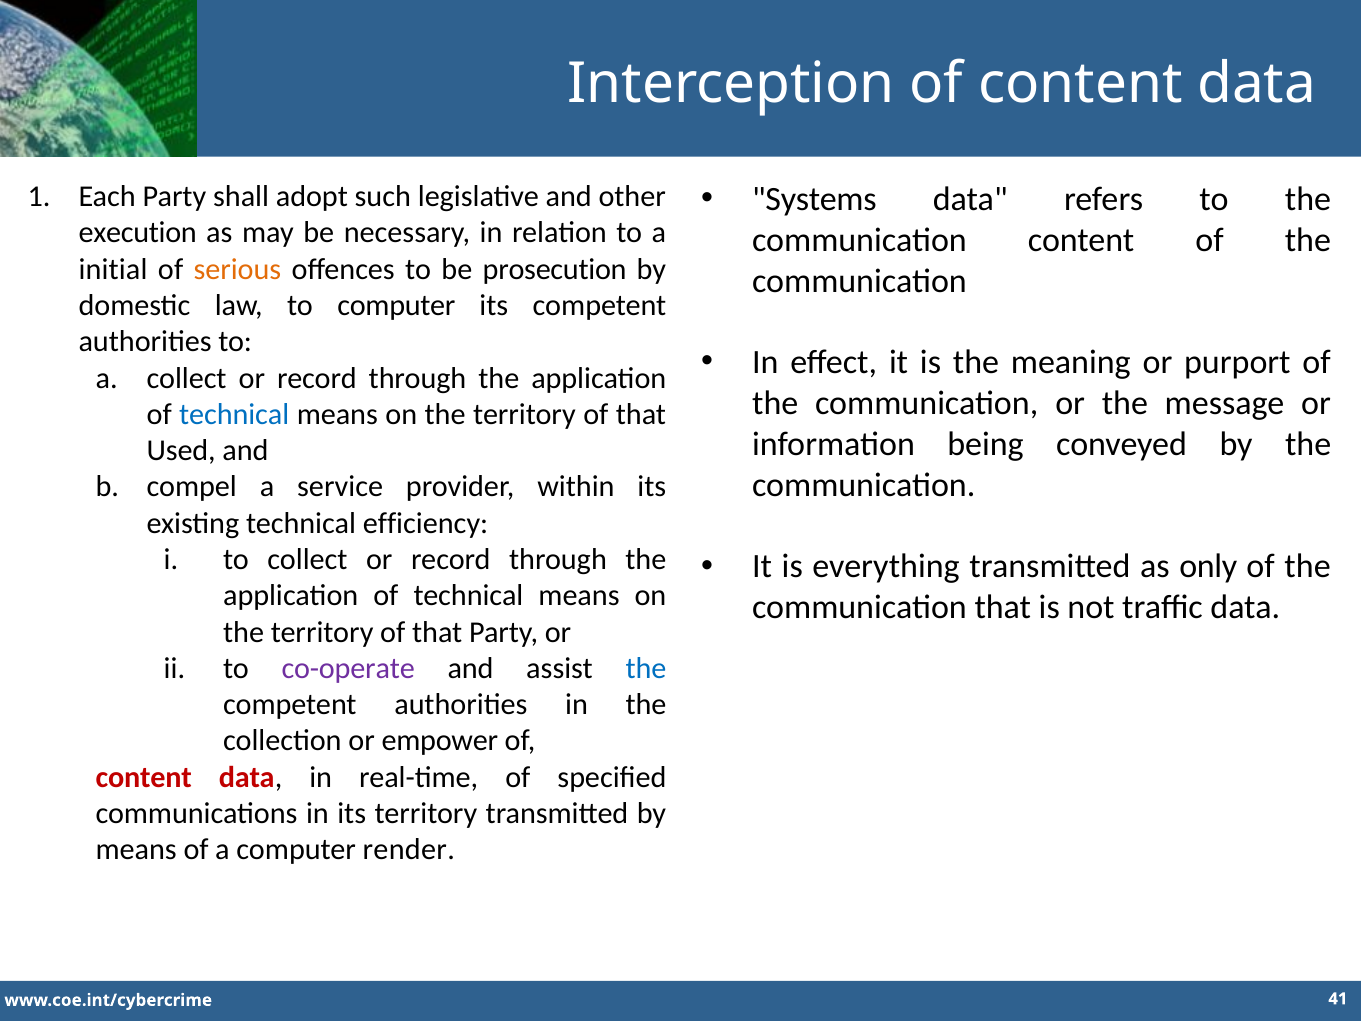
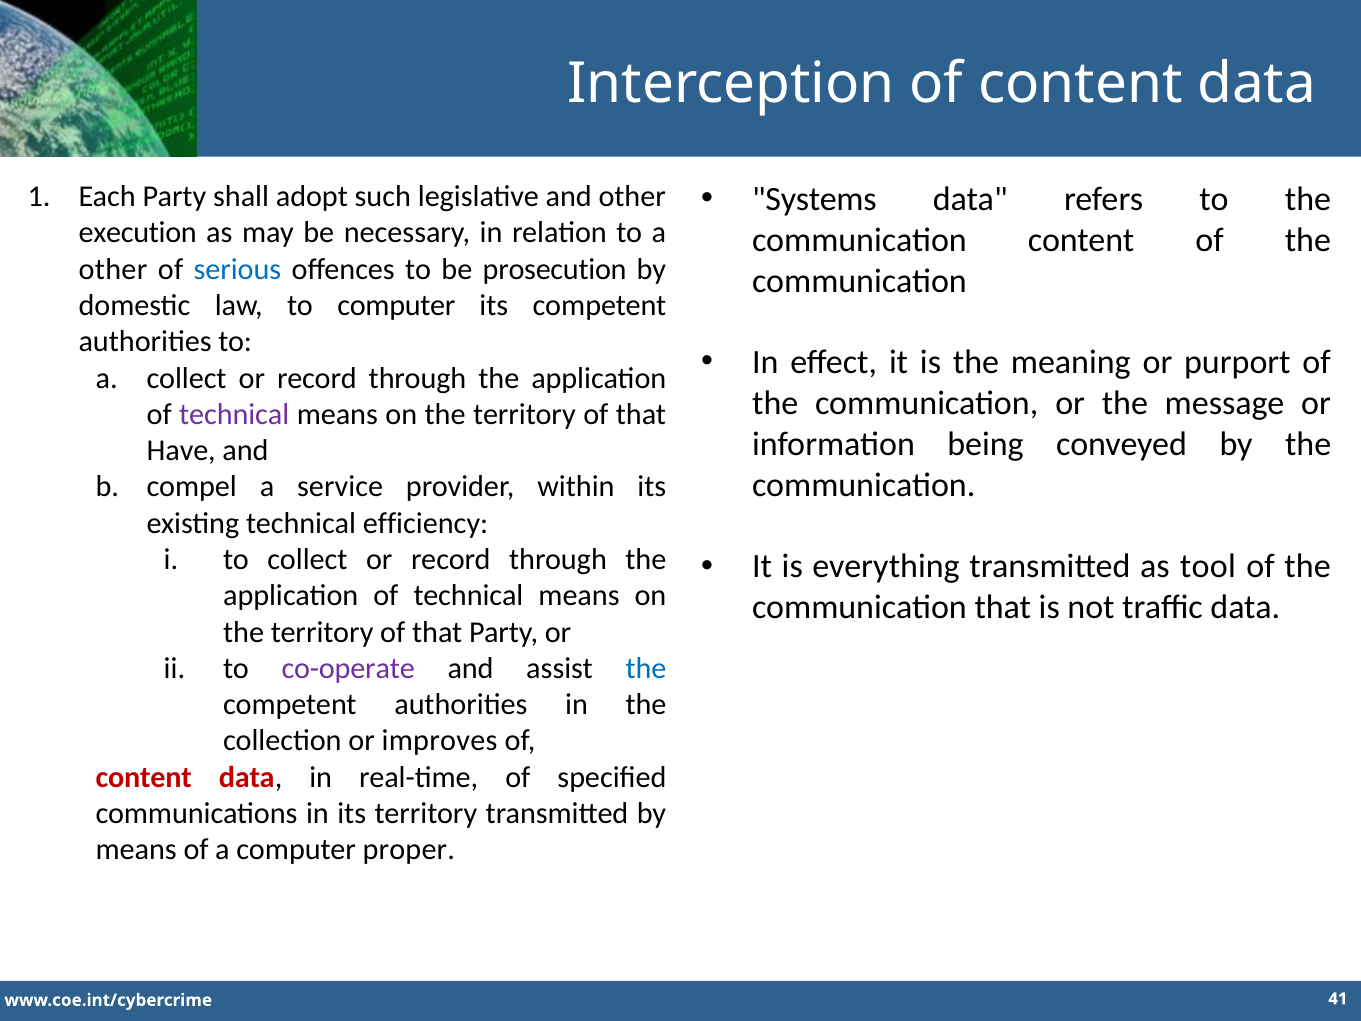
initial at (113, 269): initial -> other
serious colour: orange -> blue
technical at (234, 414) colour: blue -> purple
Used: Used -> Have
only: only -> tool
empower: empower -> improves
render: render -> proper
